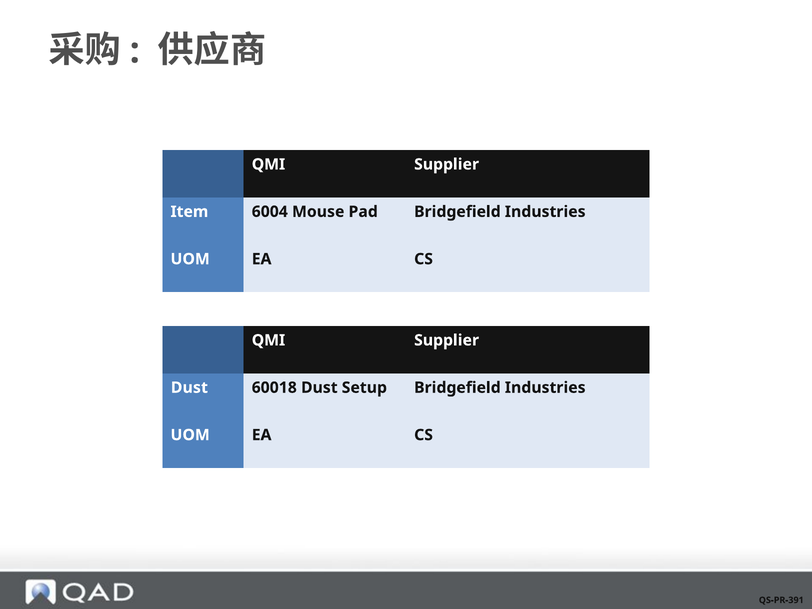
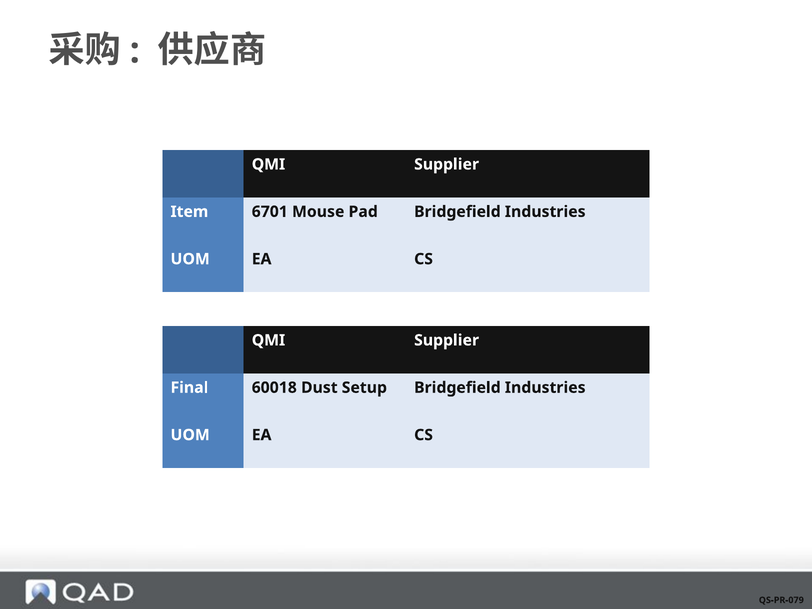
6004: 6004 -> 6701
Dust at (189, 388): Dust -> Final
QS-PR-391: QS-PR-391 -> QS-PR-079
